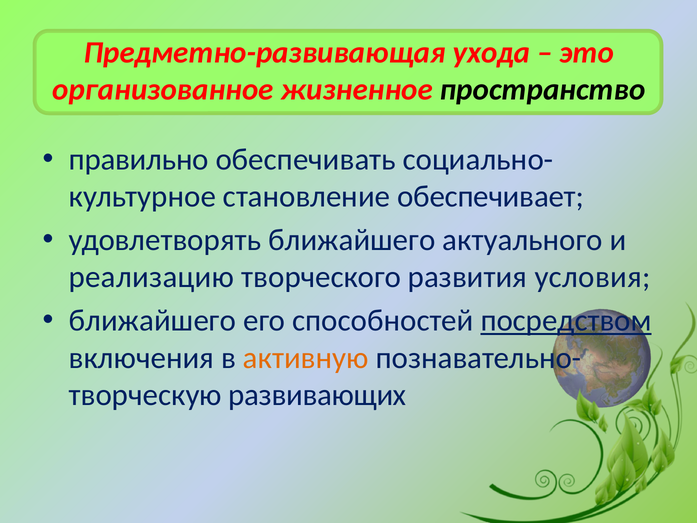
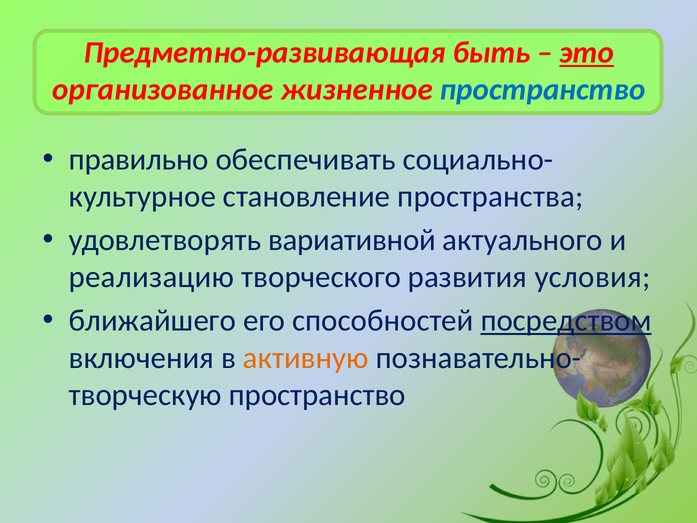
ухода: ухода -> быть
это underline: none -> present
пространство at (543, 90) colour: black -> blue
обеспечивает: обеспечивает -> пространства
удовлетворять ближайшего: ближайшего -> вариативной
развивающих at (317, 395): развивающих -> пространство
